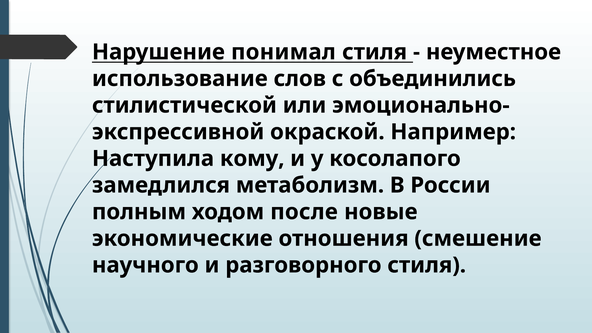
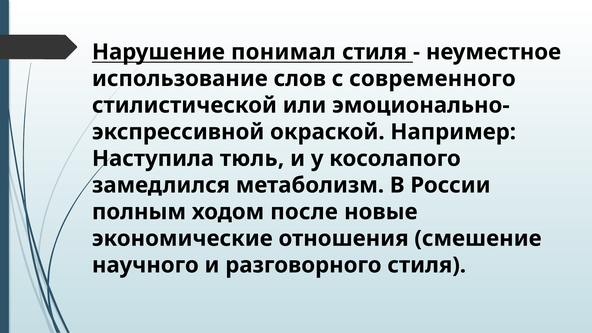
объединились: объединились -> современного
кому: кому -> тюль
